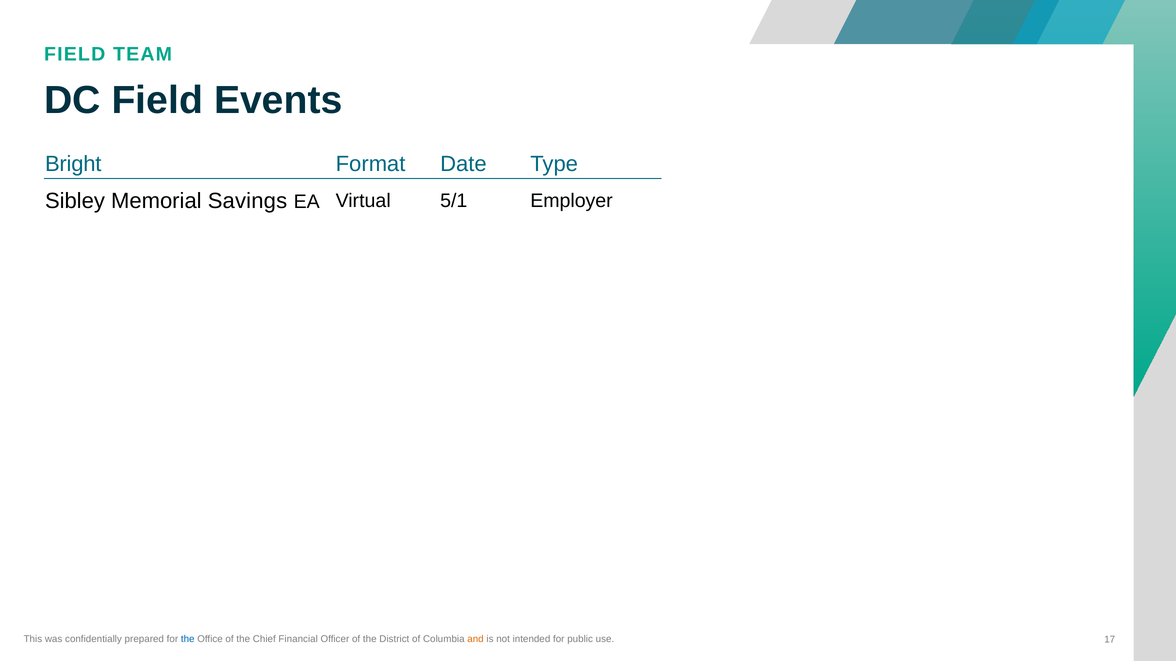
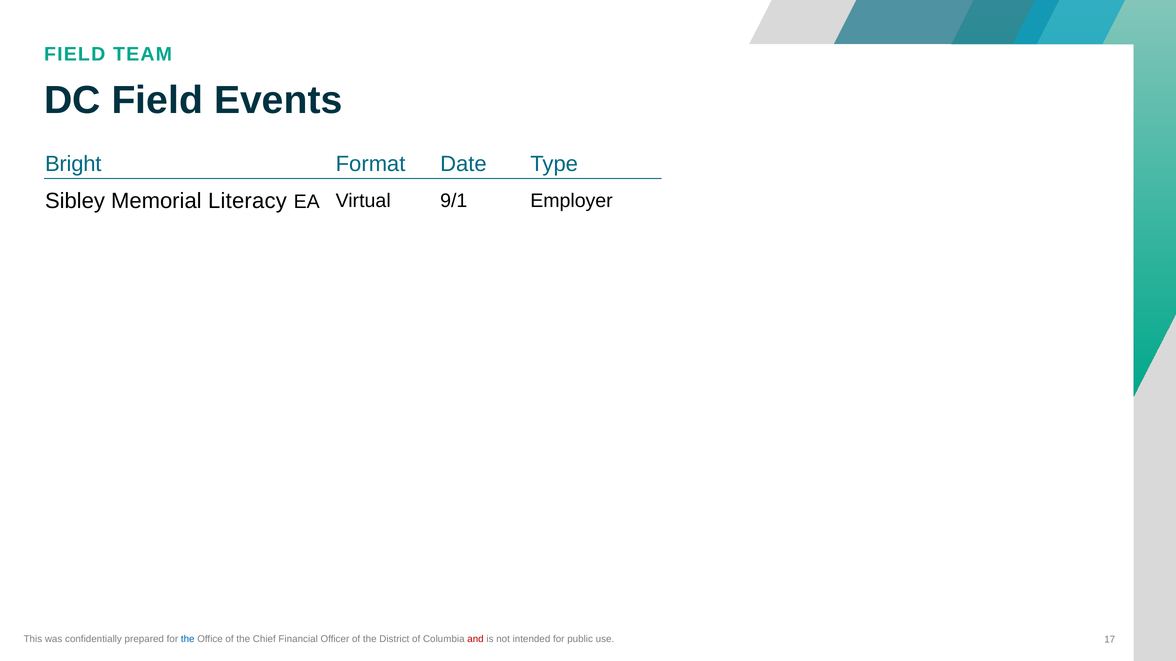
Savings: Savings -> Literacy
5/1: 5/1 -> 9/1
and colour: orange -> red
